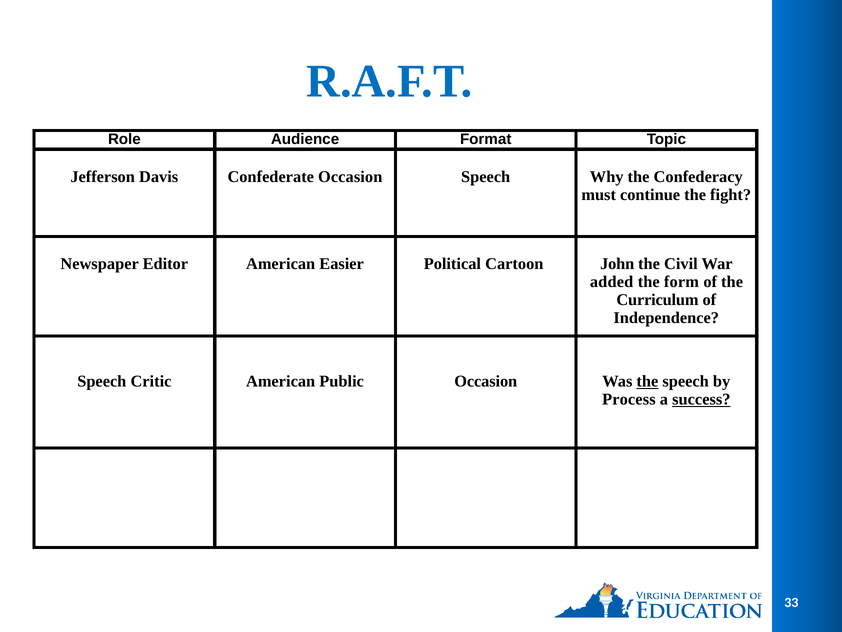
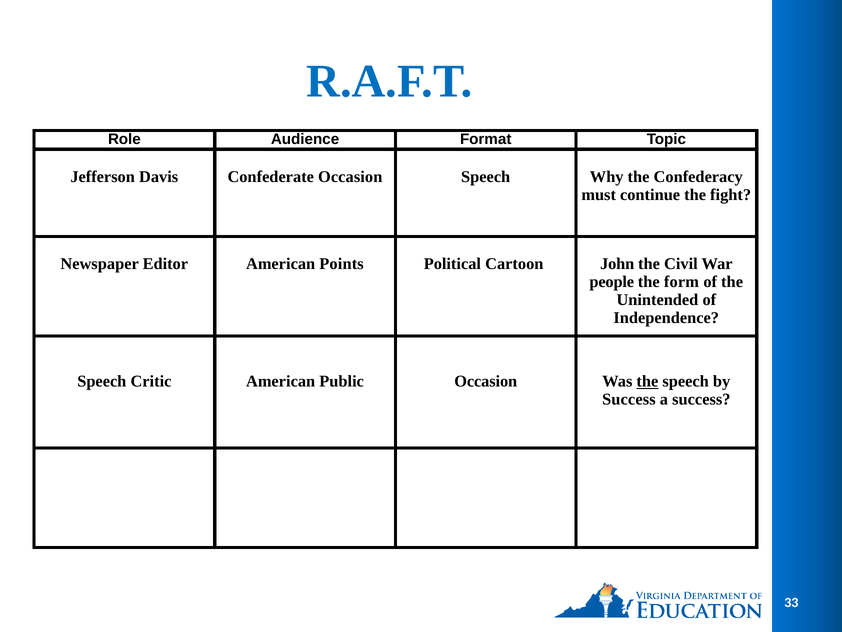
Easier: Easier -> Points
added: added -> people
Curriculum: Curriculum -> Unintended
Process at (629, 399): Process -> Success
success at (701, 399) underline: present -> none
